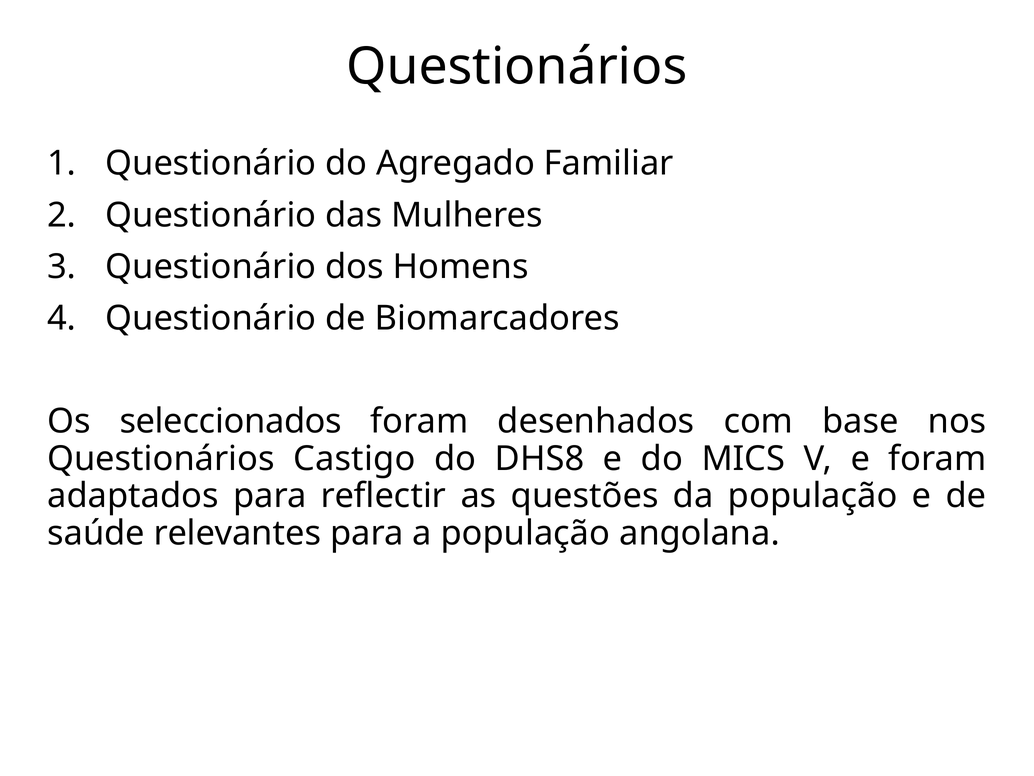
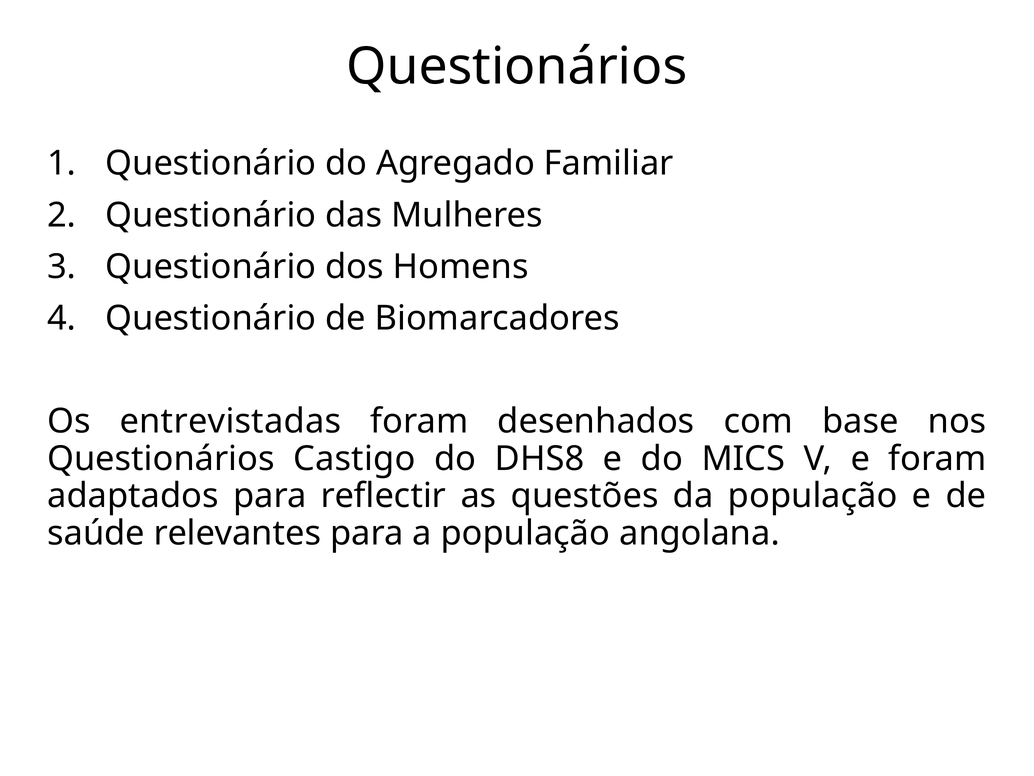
seleccionados: seleccionados -> entrevistadas
